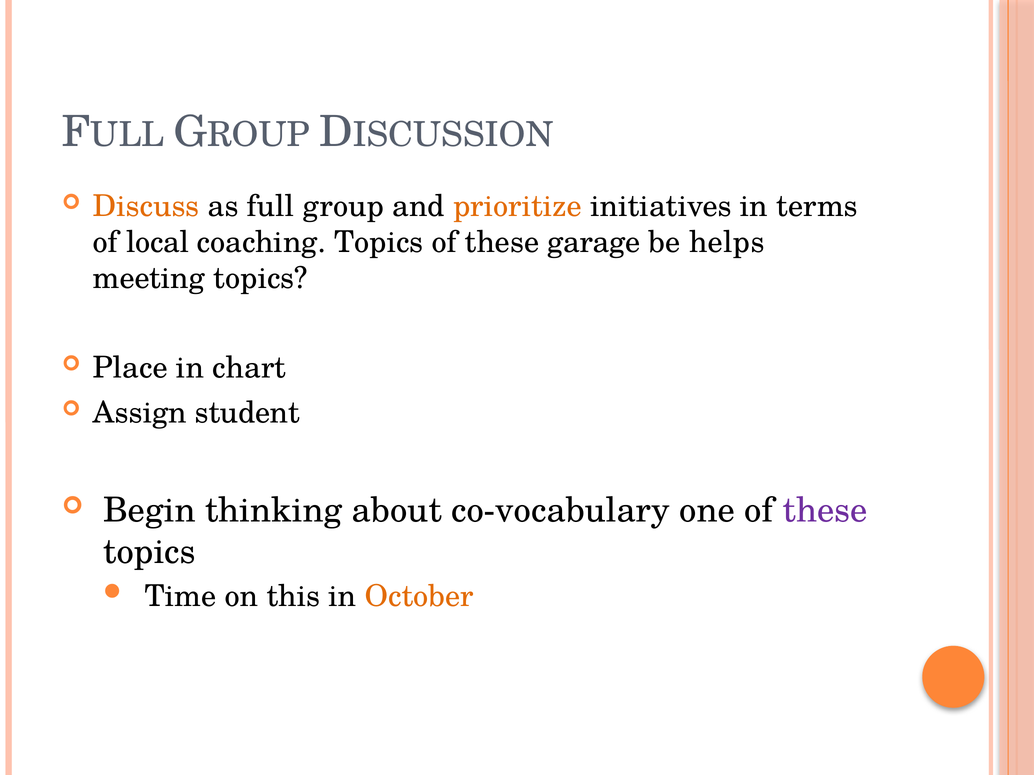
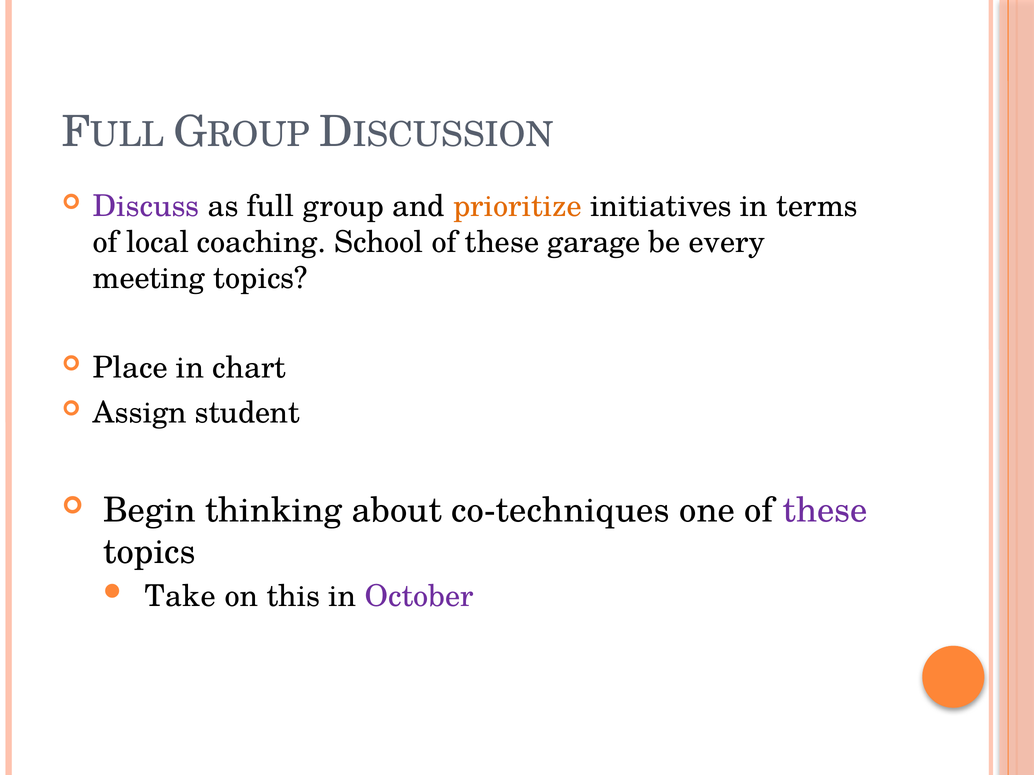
Discuss colour: orange -> purple
coaching Topics: Topics -> School
helps: helps -> every
co-vocabulary: co-vocabulary -> co-techniques
Time: Time -> Take
October colour: orange -> purple
